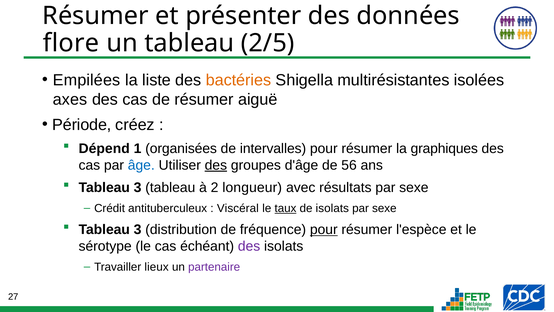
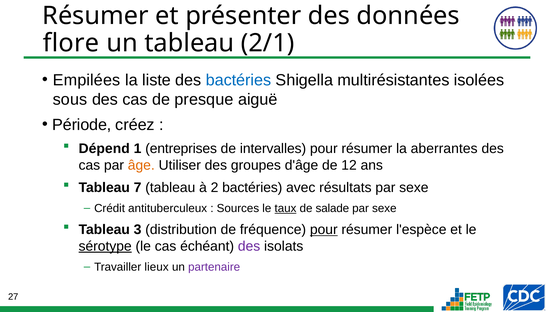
2/5: 2/5 -> 2/1
bactéries at (238, 80) colour: orange -> blue
axes: axes -> sous
de résumer: résumer -> presque
organisées: organisées -> entreprises
graphiques: graphiques -> aberrantes
âge colour: blue -> orange
des at (216, 165) underline: present -> none
56: 56 -> 12
3 at (138, 187): 3 -> 7
2 longueur: longueur -> bactéries
Viscéral: Viscéral -> Sources
de isolats: isolats -> salade
sérotype underline: none -> present
